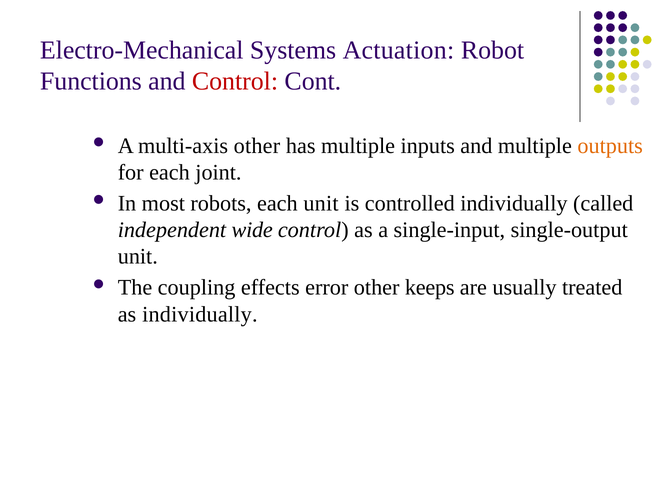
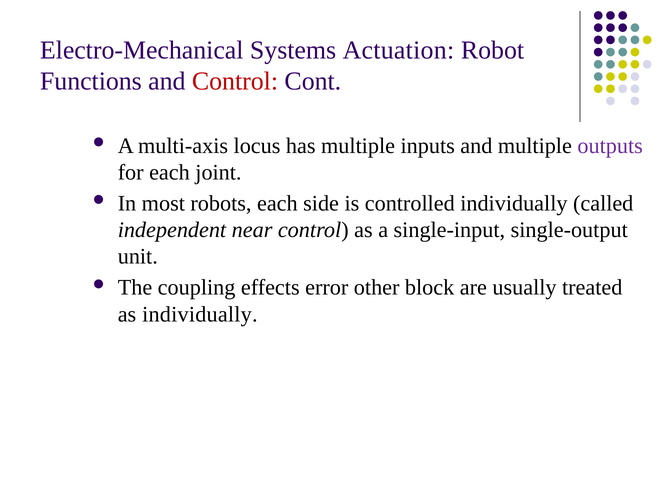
multi-axis other: other -> locus
outputs colour: orange -> purple
each unit: unit -> side
wide: wide -> near
keeps: keeps -> block
